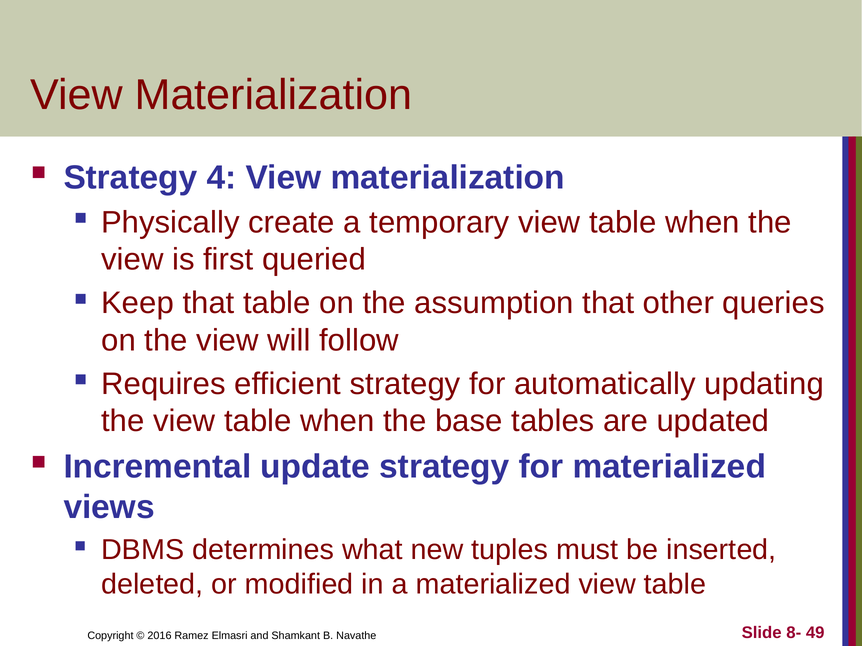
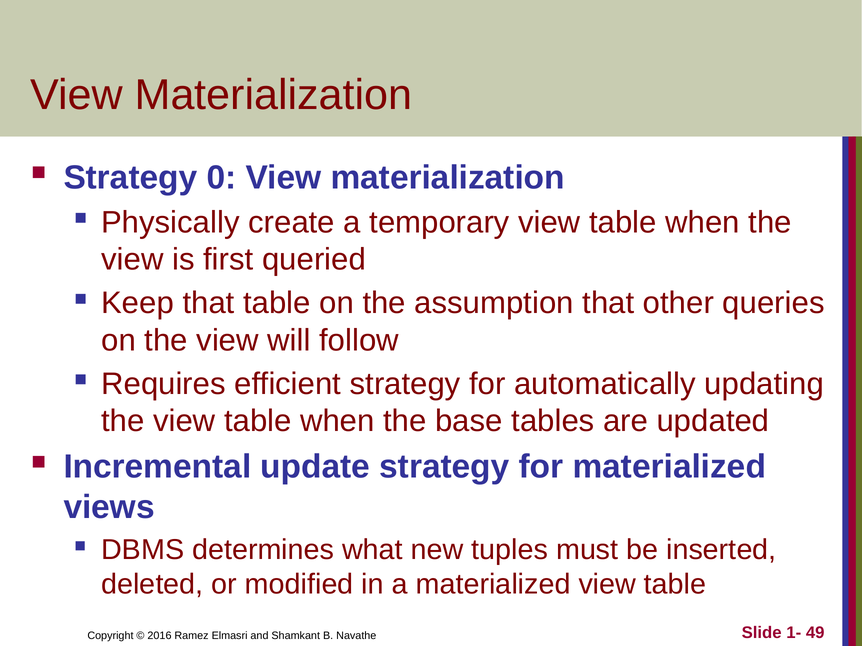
4: 4 -> 0
8-: 8- -> 1-
